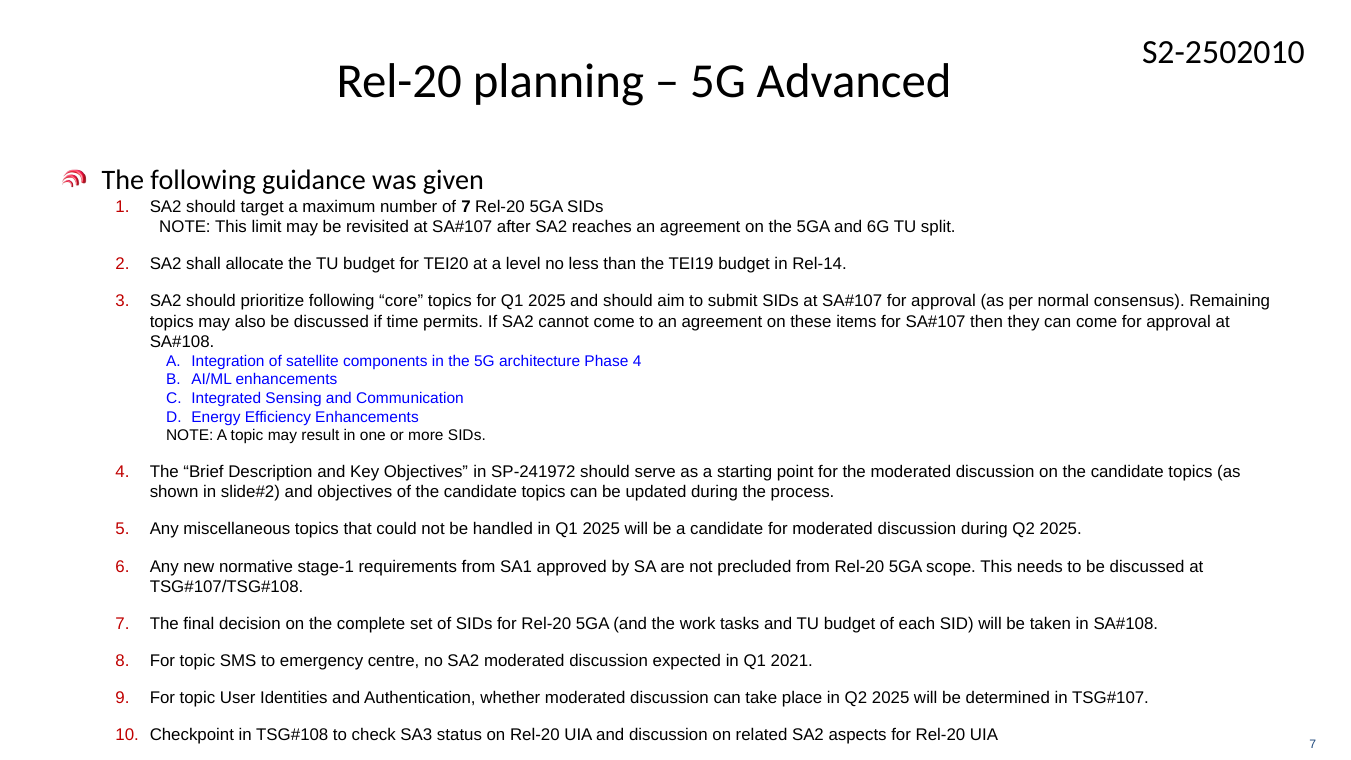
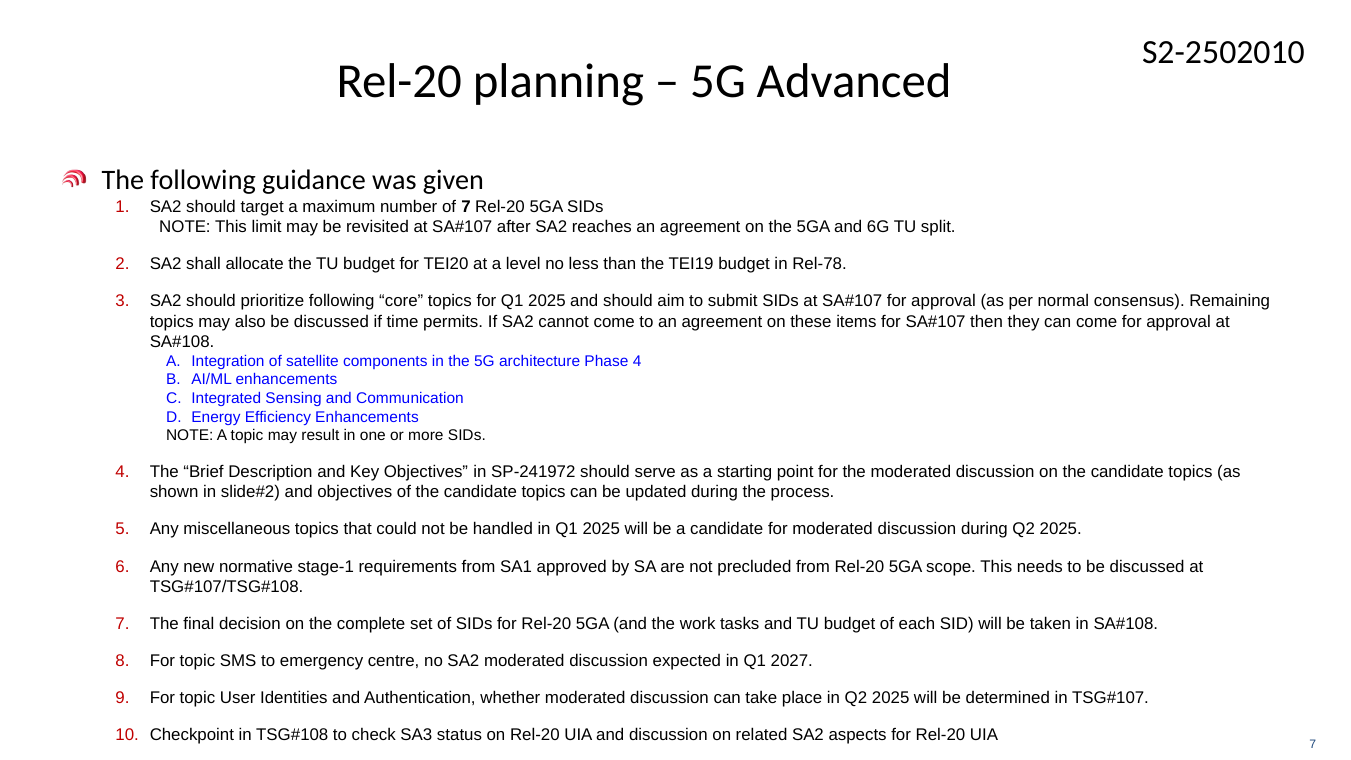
Rel-14: Rel-14 -> Rel-78
2021: 2021 -> 2027
